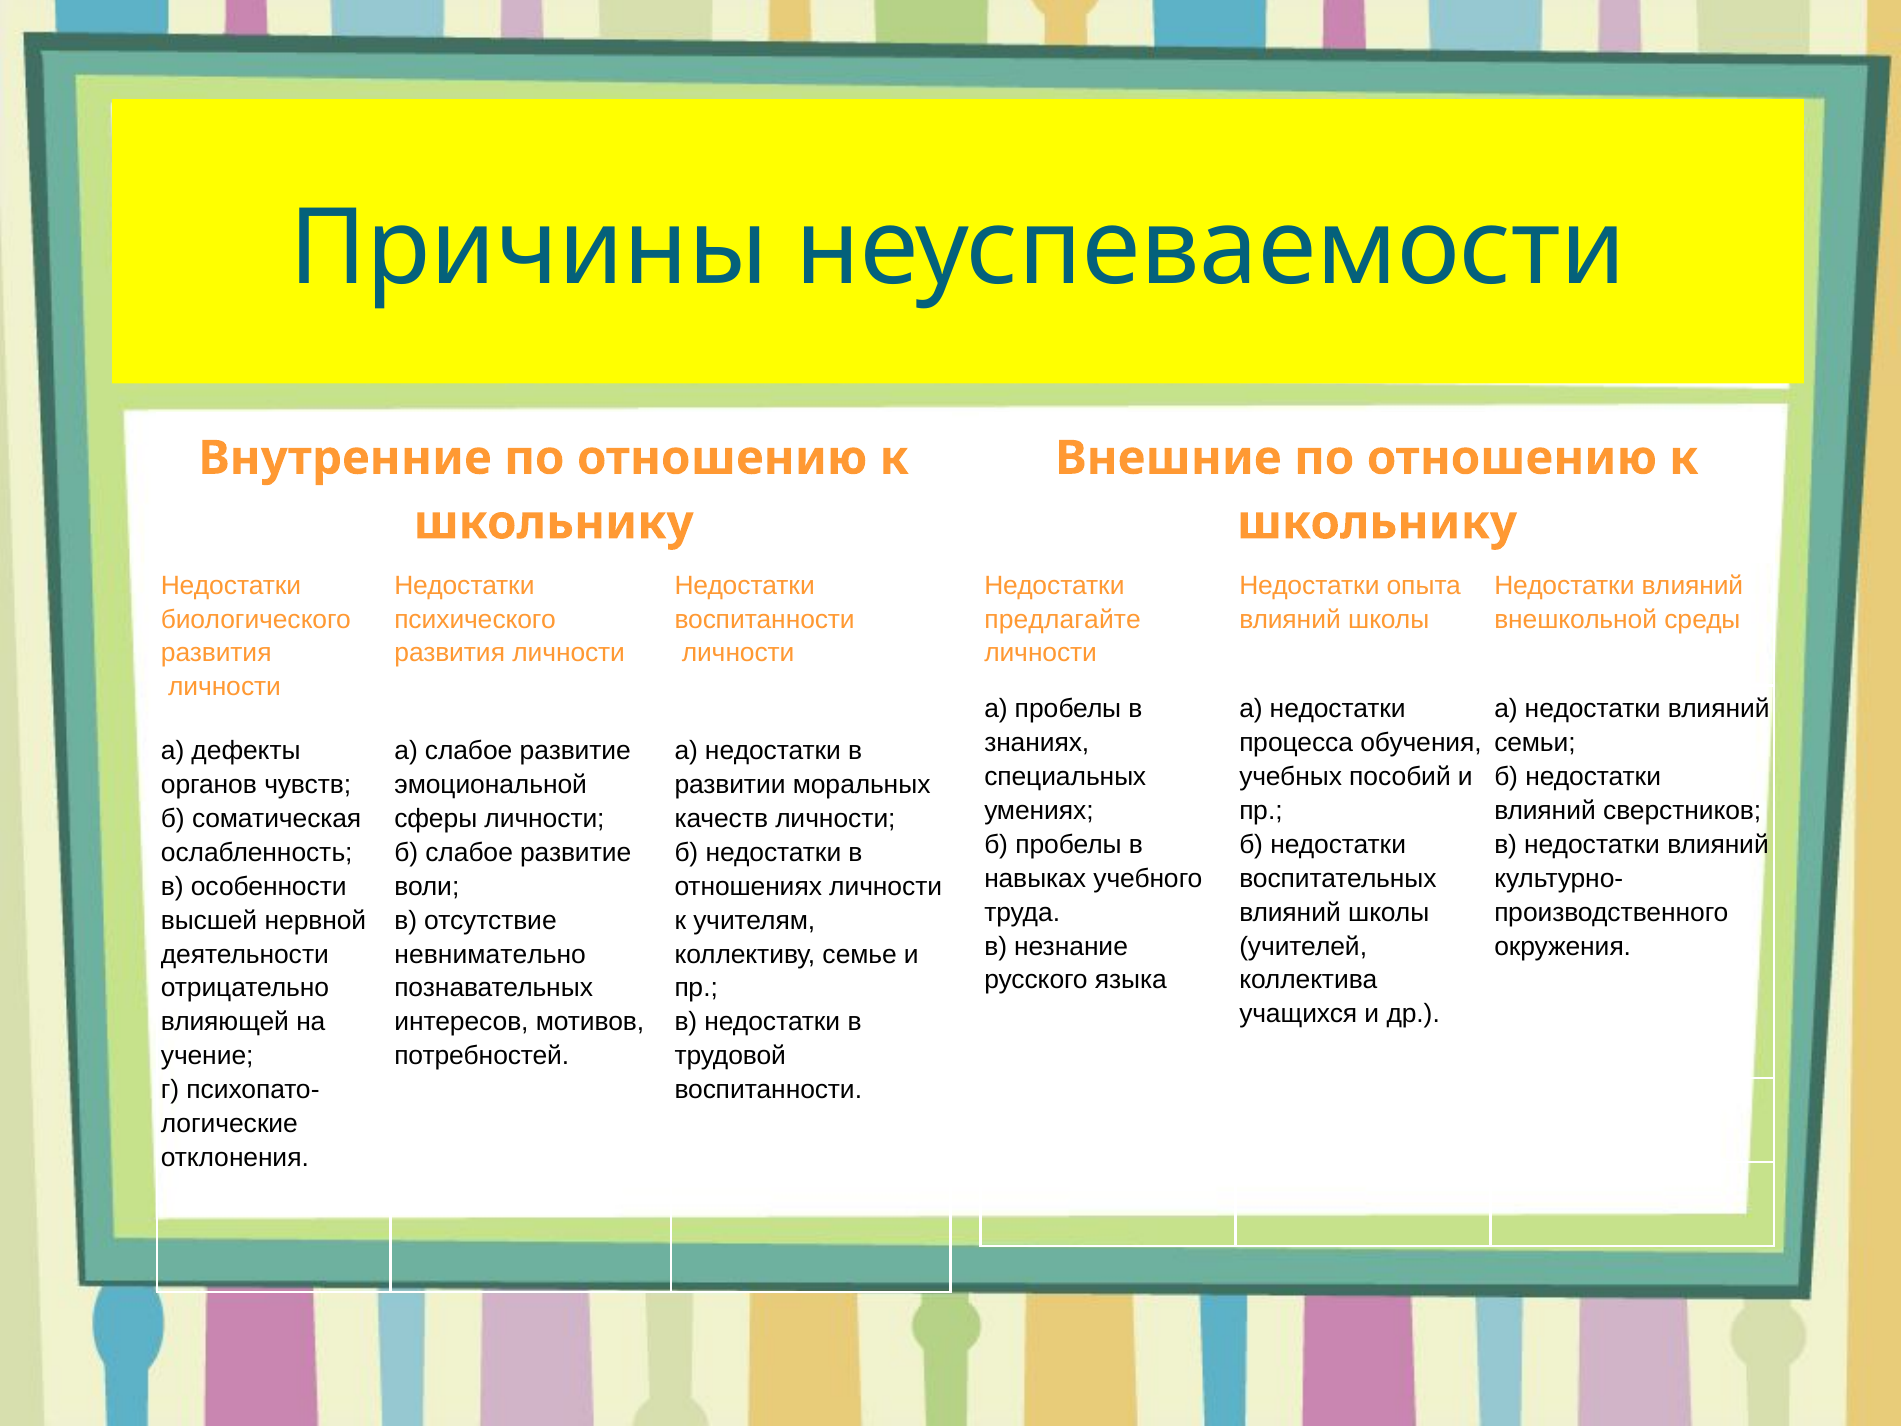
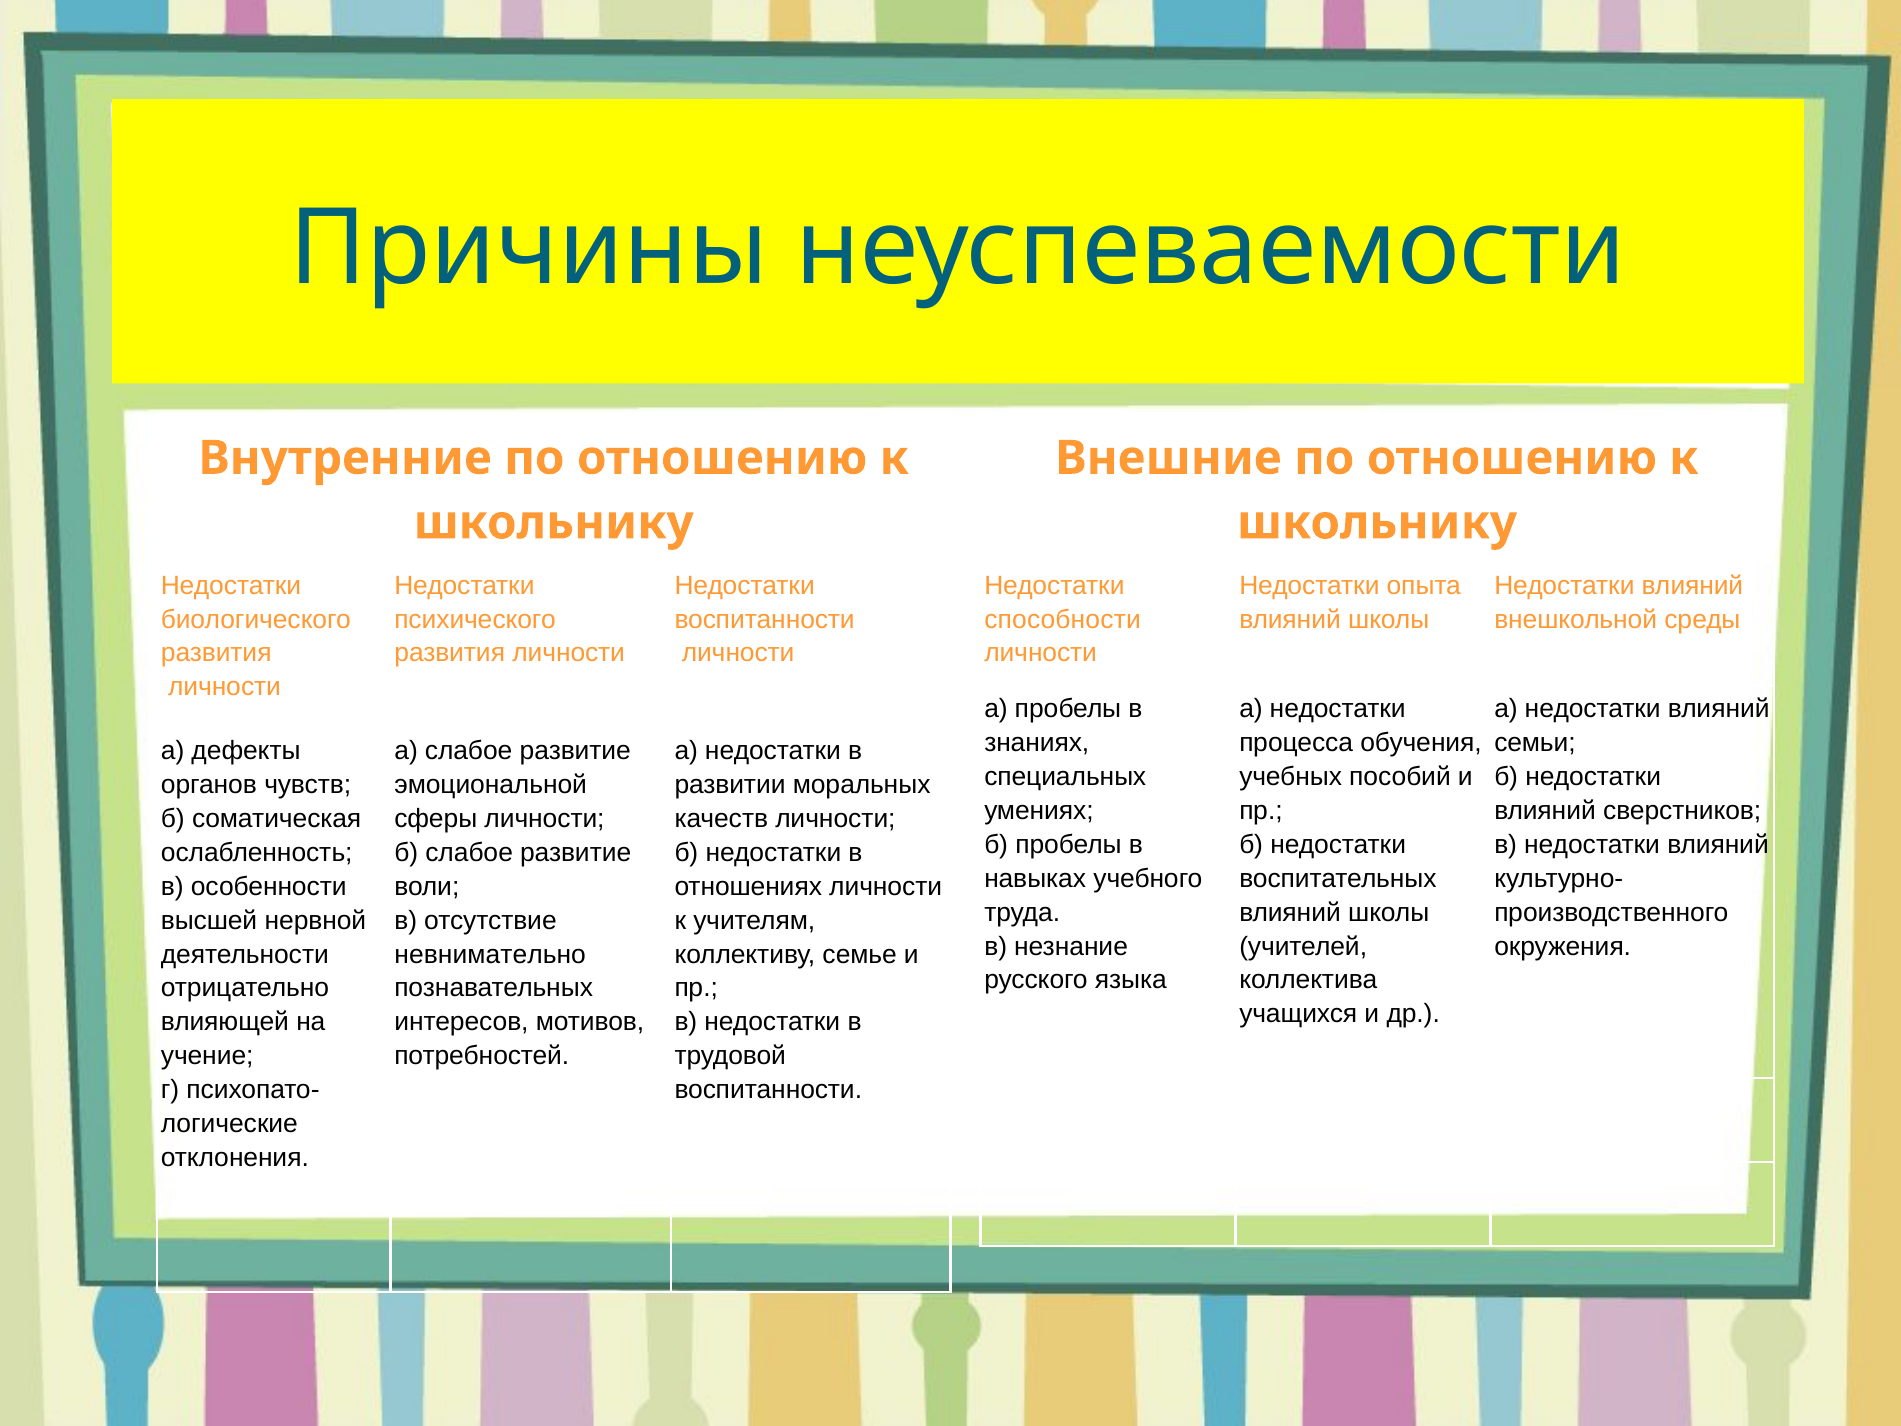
предлагайте: предлагайте -> способности
